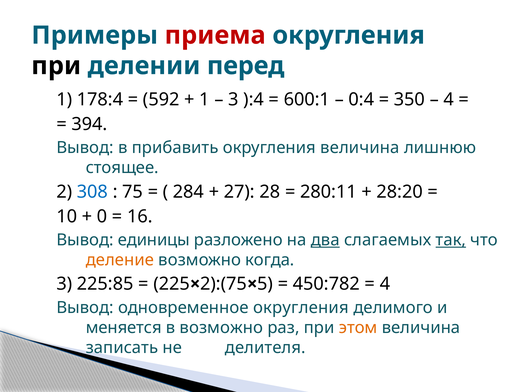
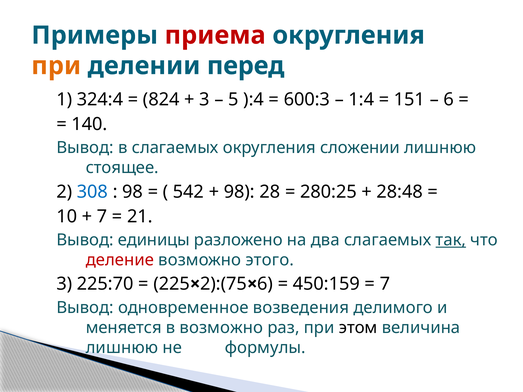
при at (56, 66) colour: black -> orange
178:4: 178:4 -> 324:4
592: 592 -> 824
1 at (204, 99): 1 -> 3
3 at (233, 99): 3 -> 5
600:1: 600:1 -> 600:3
0:4: 0:4 -> 1:4
350: 350 -> 151
4 at (449, 99): 4 -> 6
394: 394 -> 140
в прибавить: прибавить -> слагаемых
округления величина: величина -> сложении
75 at (133, 192): 75 -> 98
284: 284 -> 542
27 at (239, 192): 27 -> 98
280:11: 280:11 -> 280:25
28:20: 28:20 -> 28:48
0 at (102, 217): 0 -> 7
16: 16 -> 21
два underline: present -> none
деление colour: orange -> red
когда: когда -> этого
225:85: 225:85 -> 225:70
5 at (265, 284): 5 -> 6
450:782: 450:782 -> 450:159
4 at (385, 284): 4 -> 7
одновременное округления: округления -> возведения
этом colour: orange -> black
записать at (122, 348): записать -> лишнюю
делителя: делителя -> формулы
